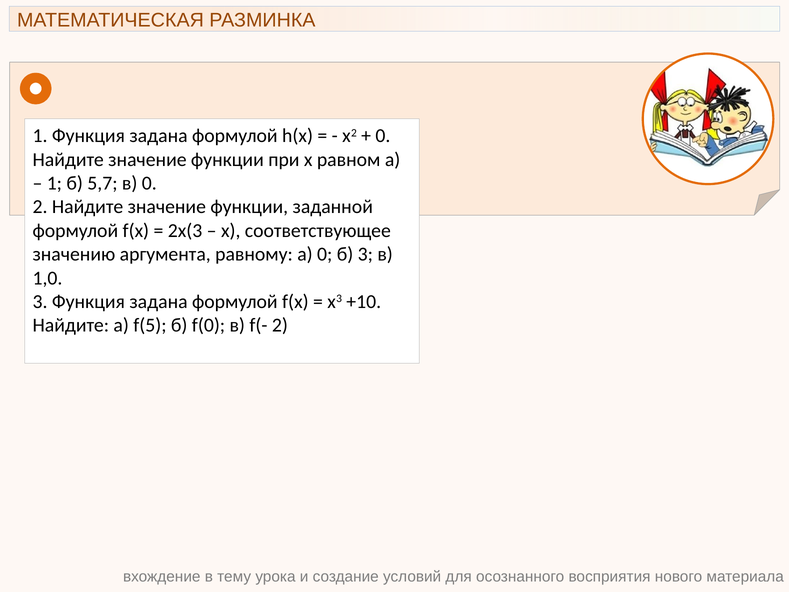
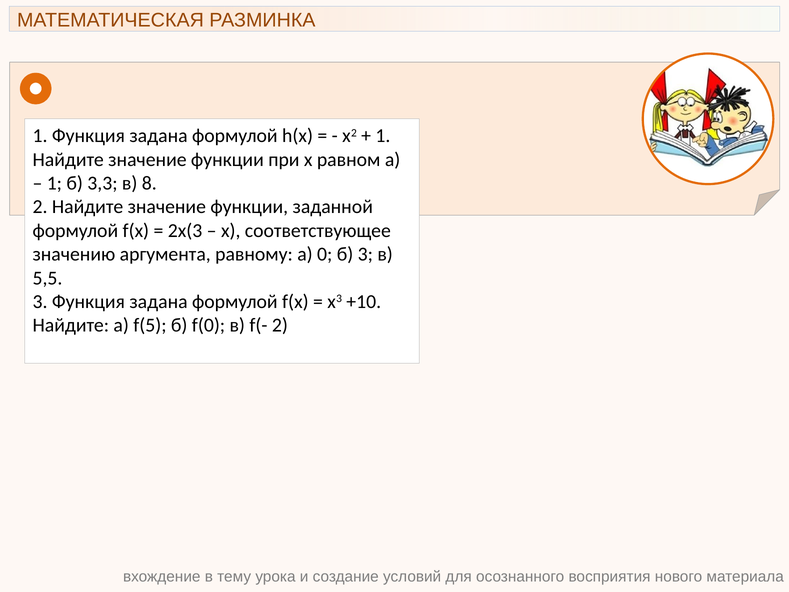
0 at (383, 136): 0 -> 1
5,7: 5,7 -> 3,3
в 0: 0 -> 8
1,0: 1,0 -> 5,5
